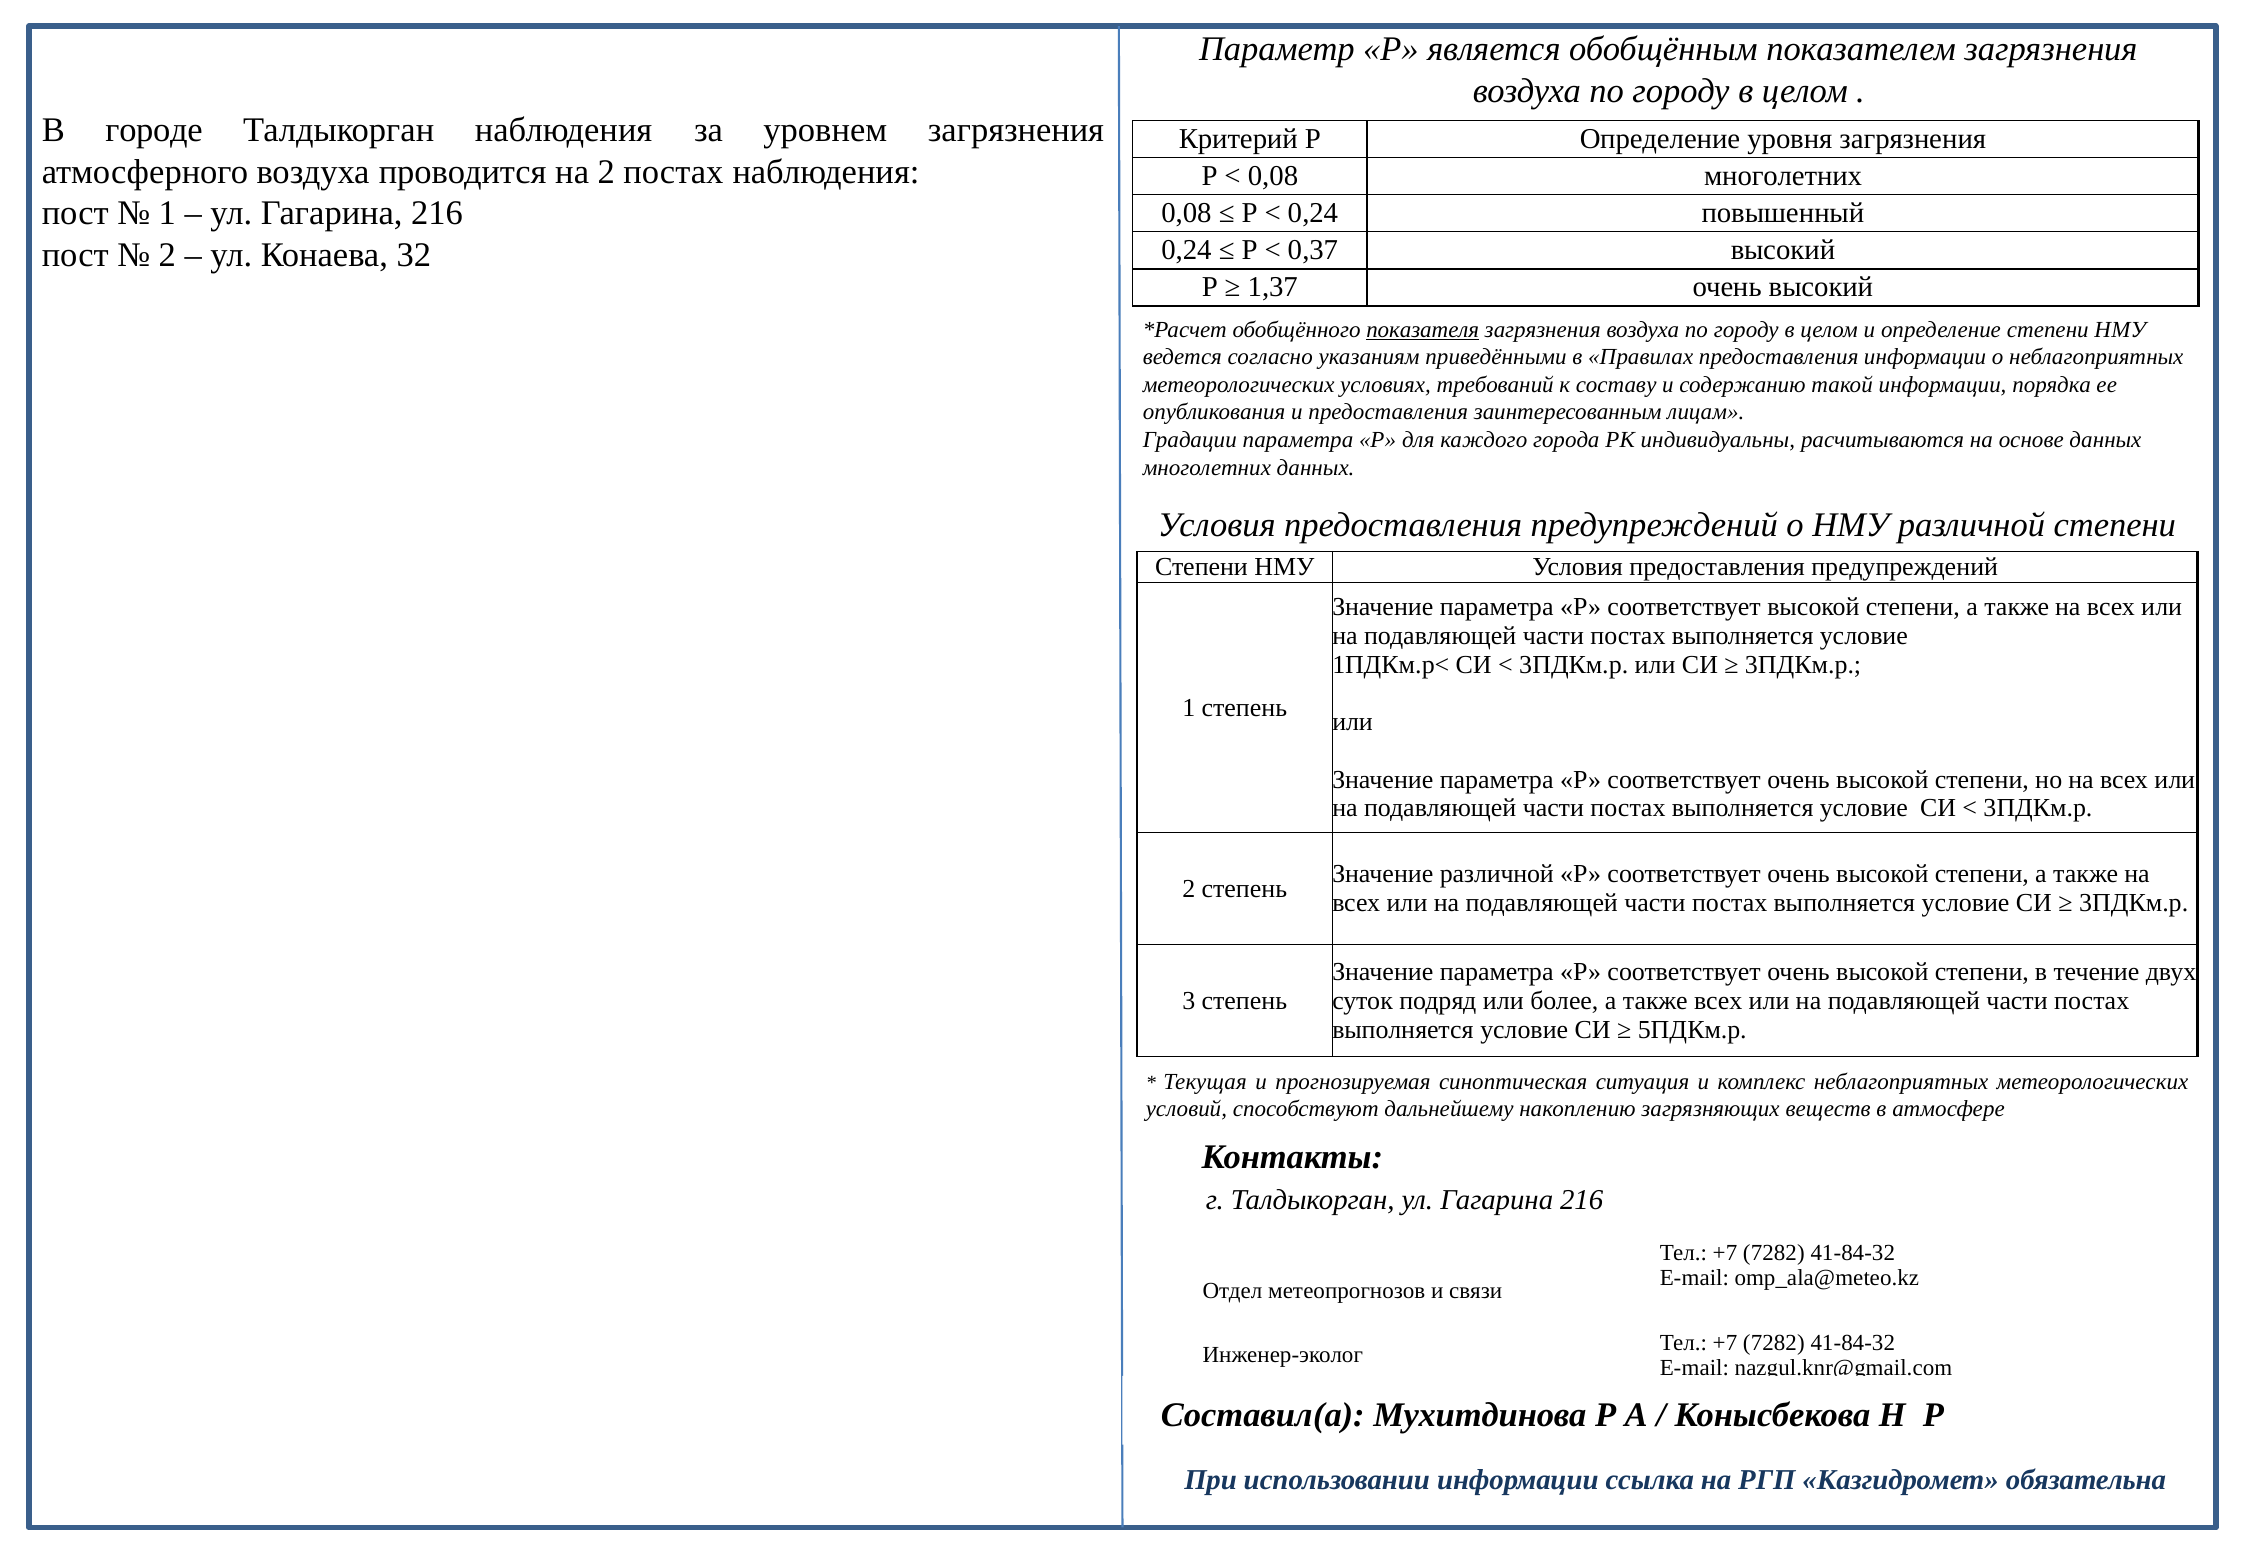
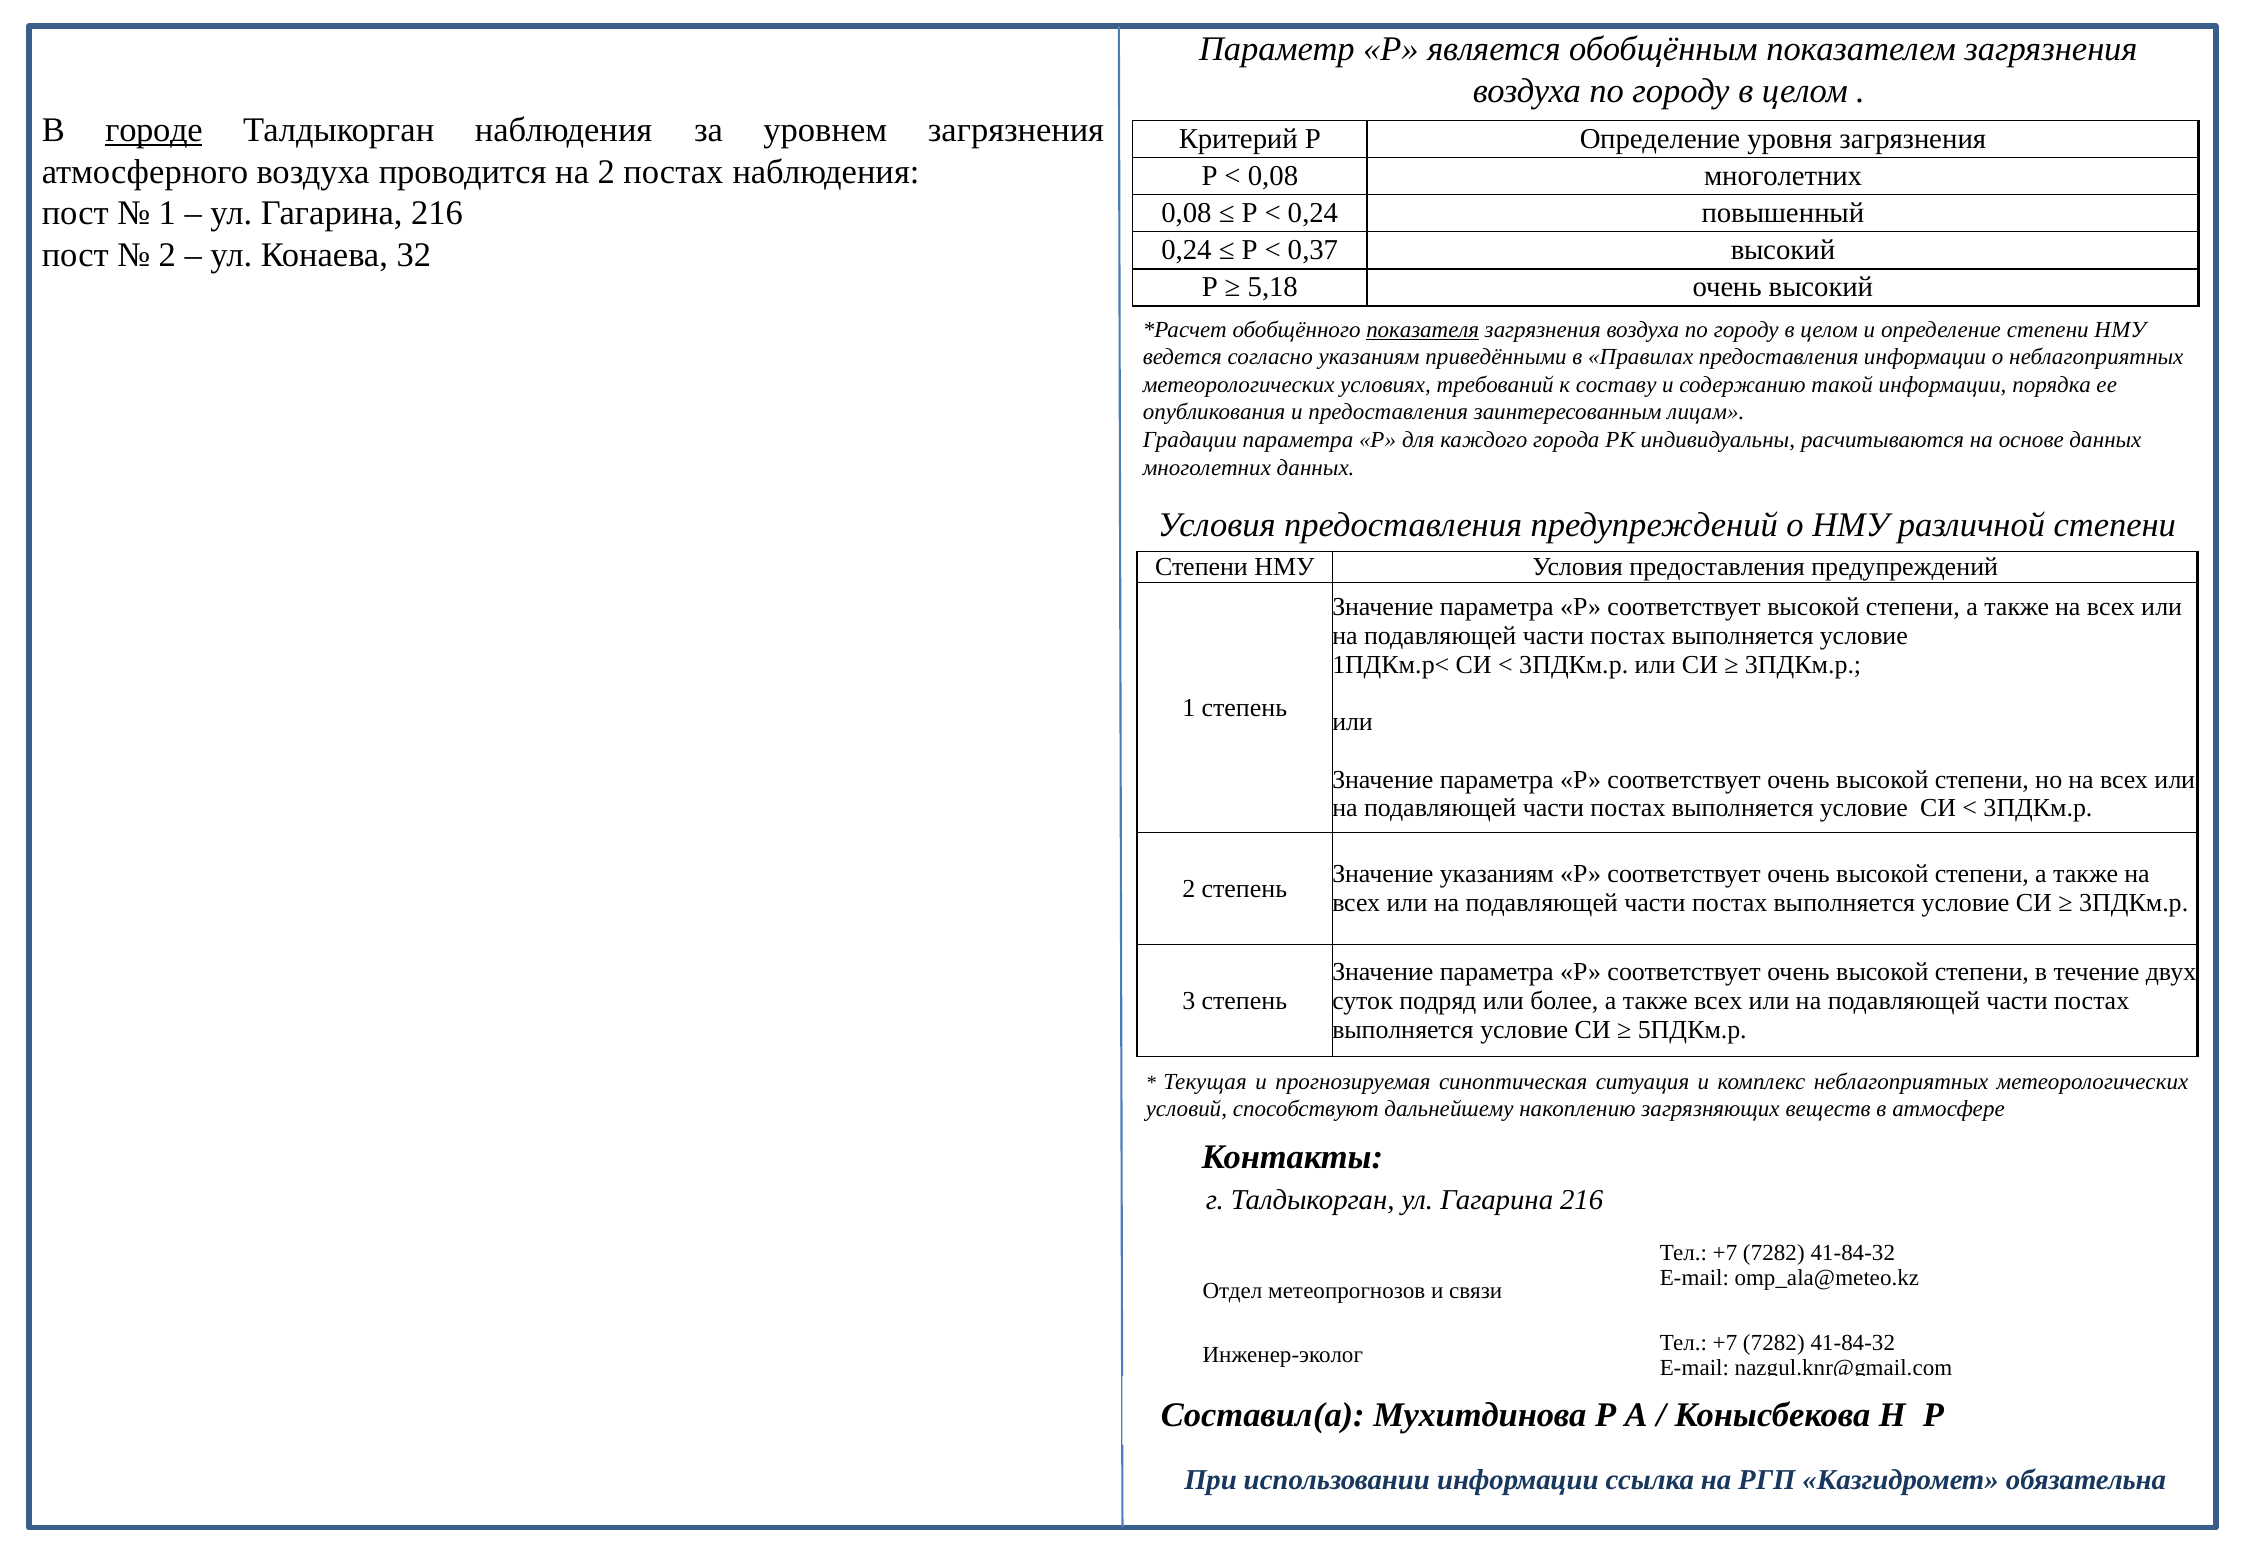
городе underline: none -> present
1,37: 1,37 -> 5,18
Значение различной: различной -> указаниям
